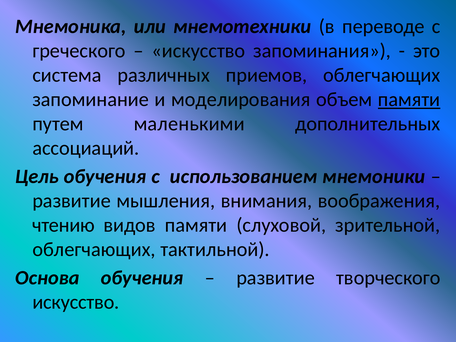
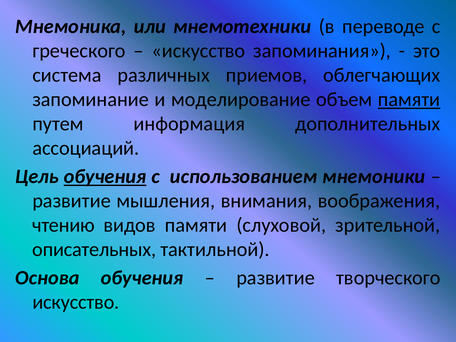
моделирования: моделирования -> моделирование
маленькими: маленькими -> информация
обучения at (105, 177) underline: none -> present
облегчающих at (94, 250): облегчающих -> описательных
